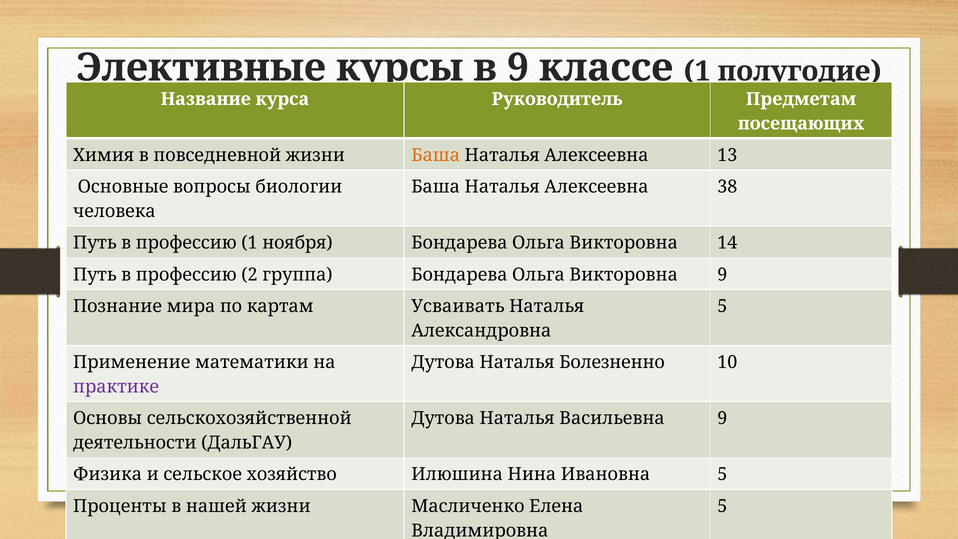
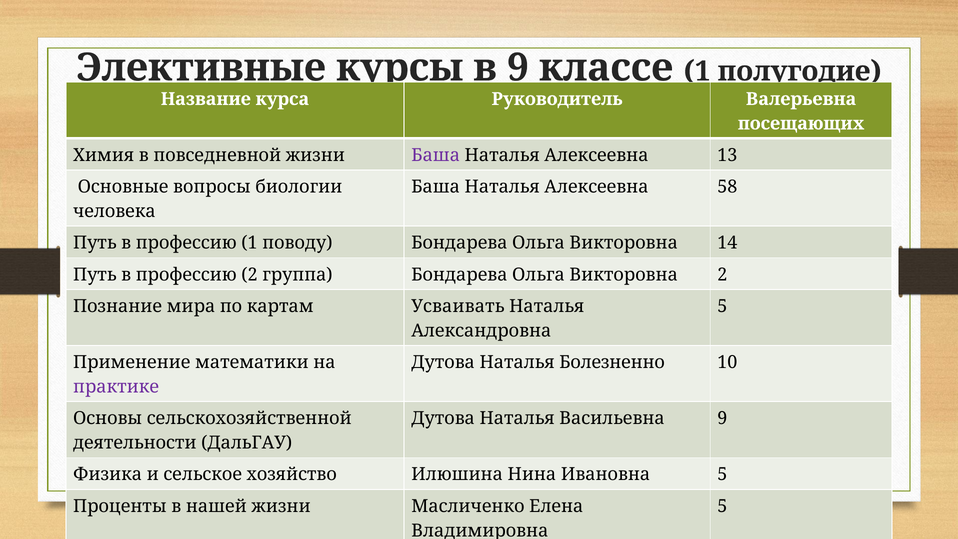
Предметам: Предметам -> Валерьевна
Баша at (436, 155) colour: orange -> purple
38: 38 -> 58
ноября: ноября -> поводу
Викторовна 9: 9 -> 2
